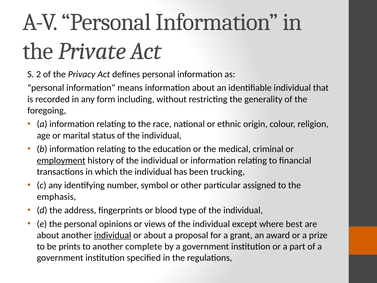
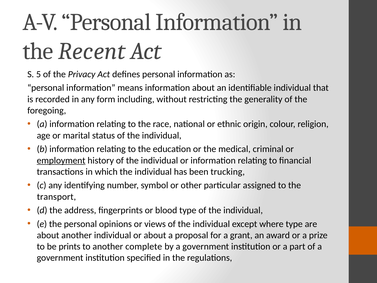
Private: Private -> Recent
2: 2 -> 5
emphasis: emphasis -> transport
where best: best -> type
individual at (113, 235) underline: present -> none
